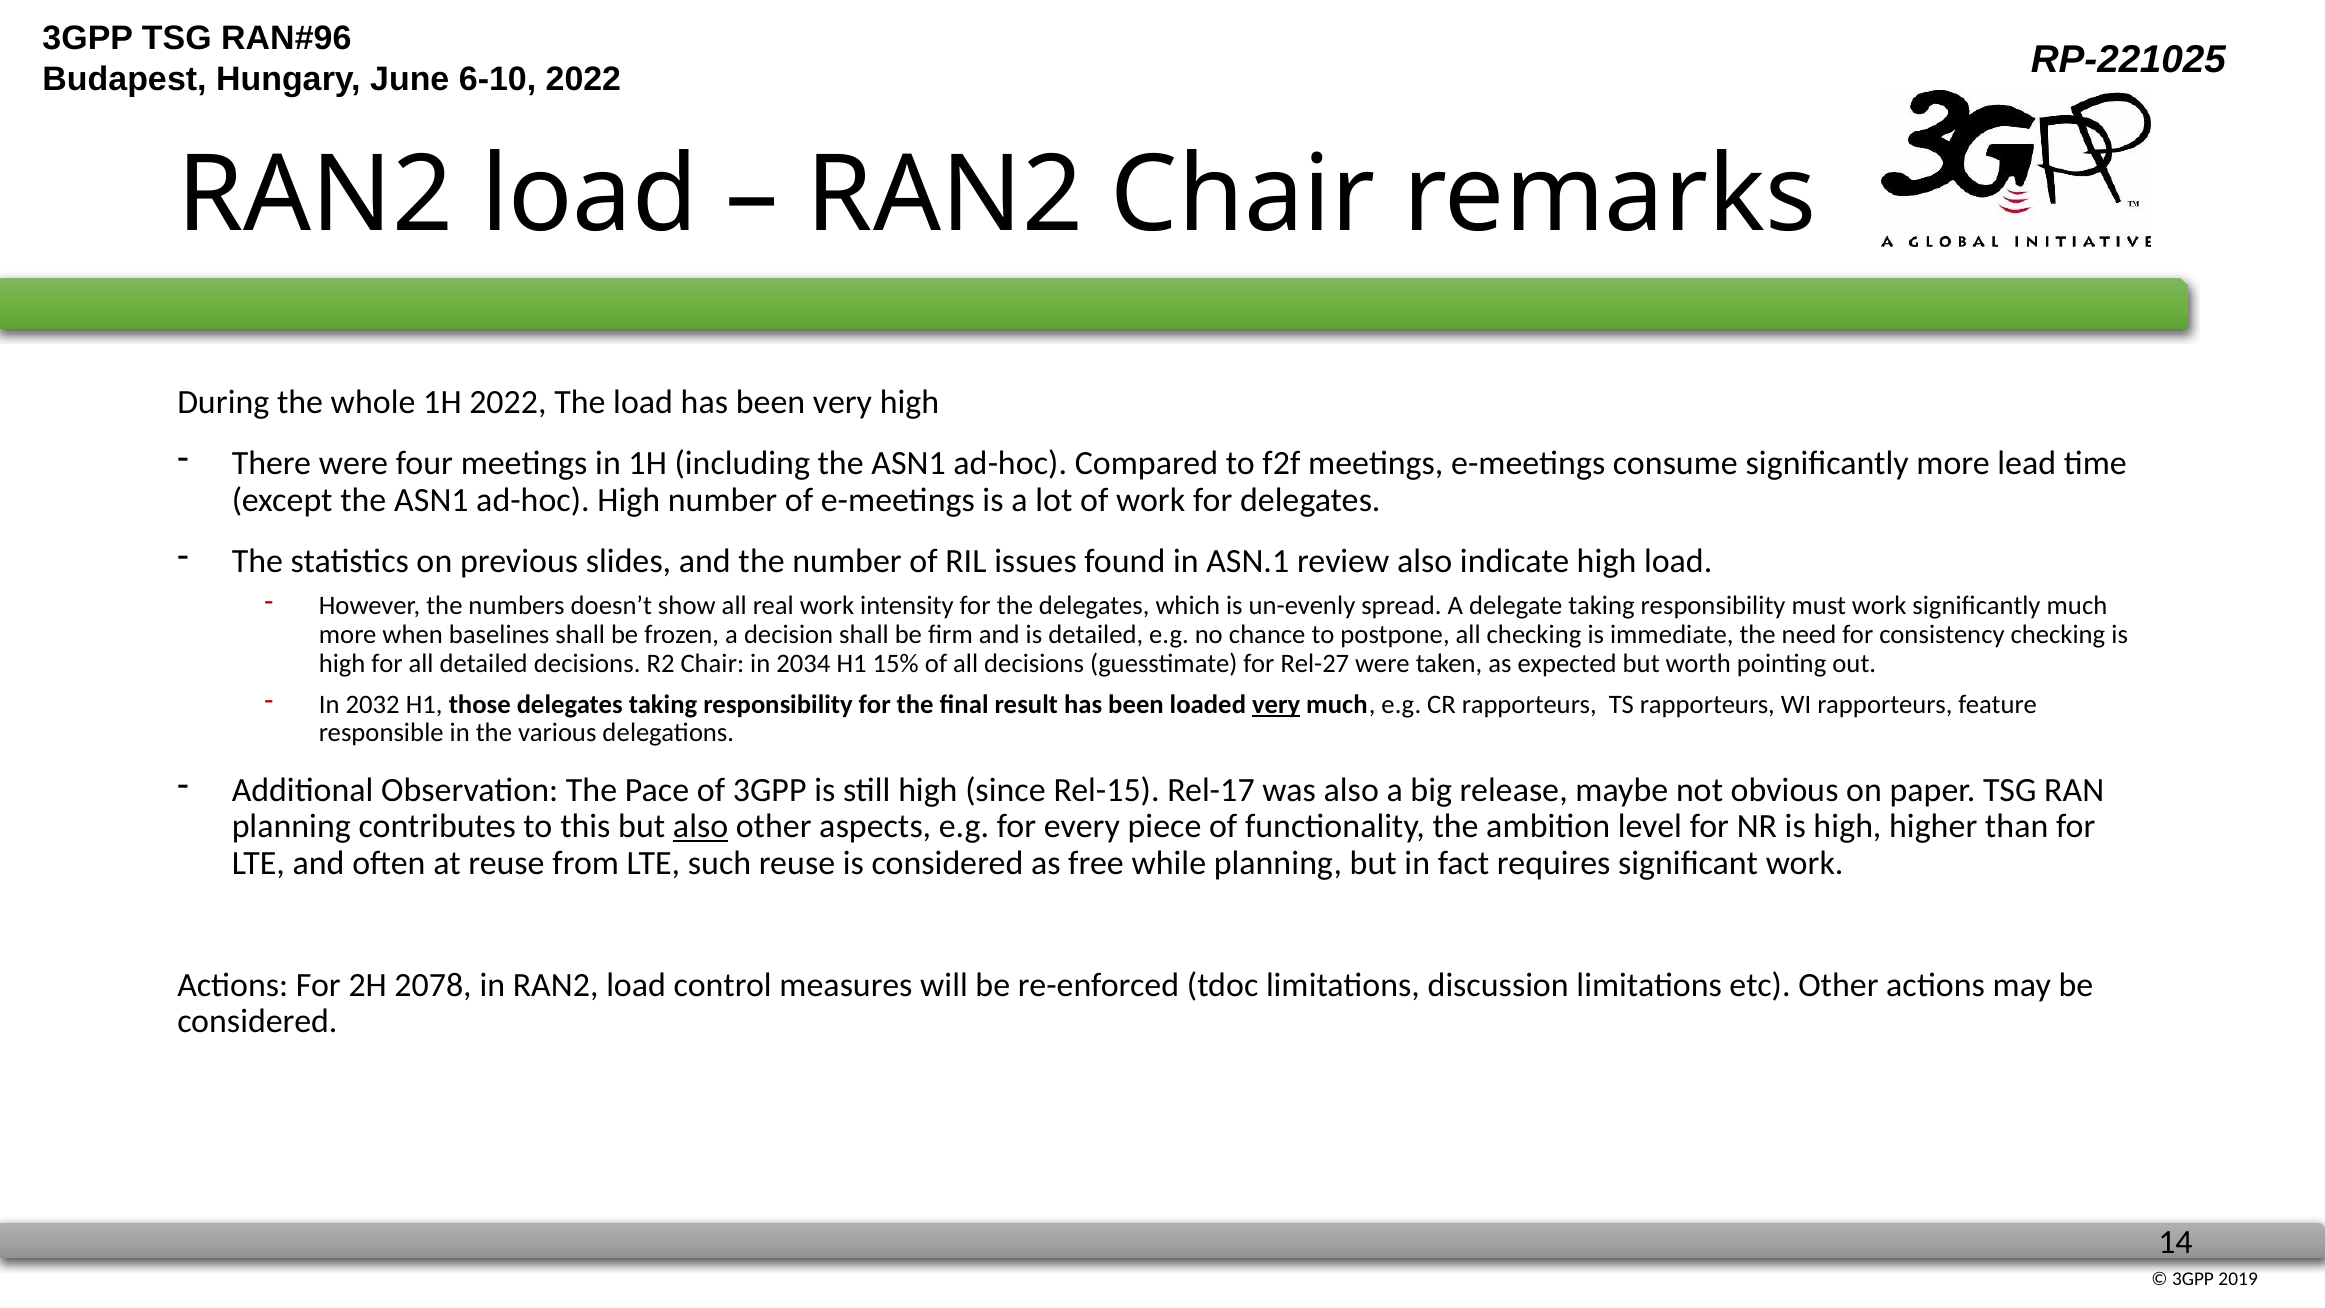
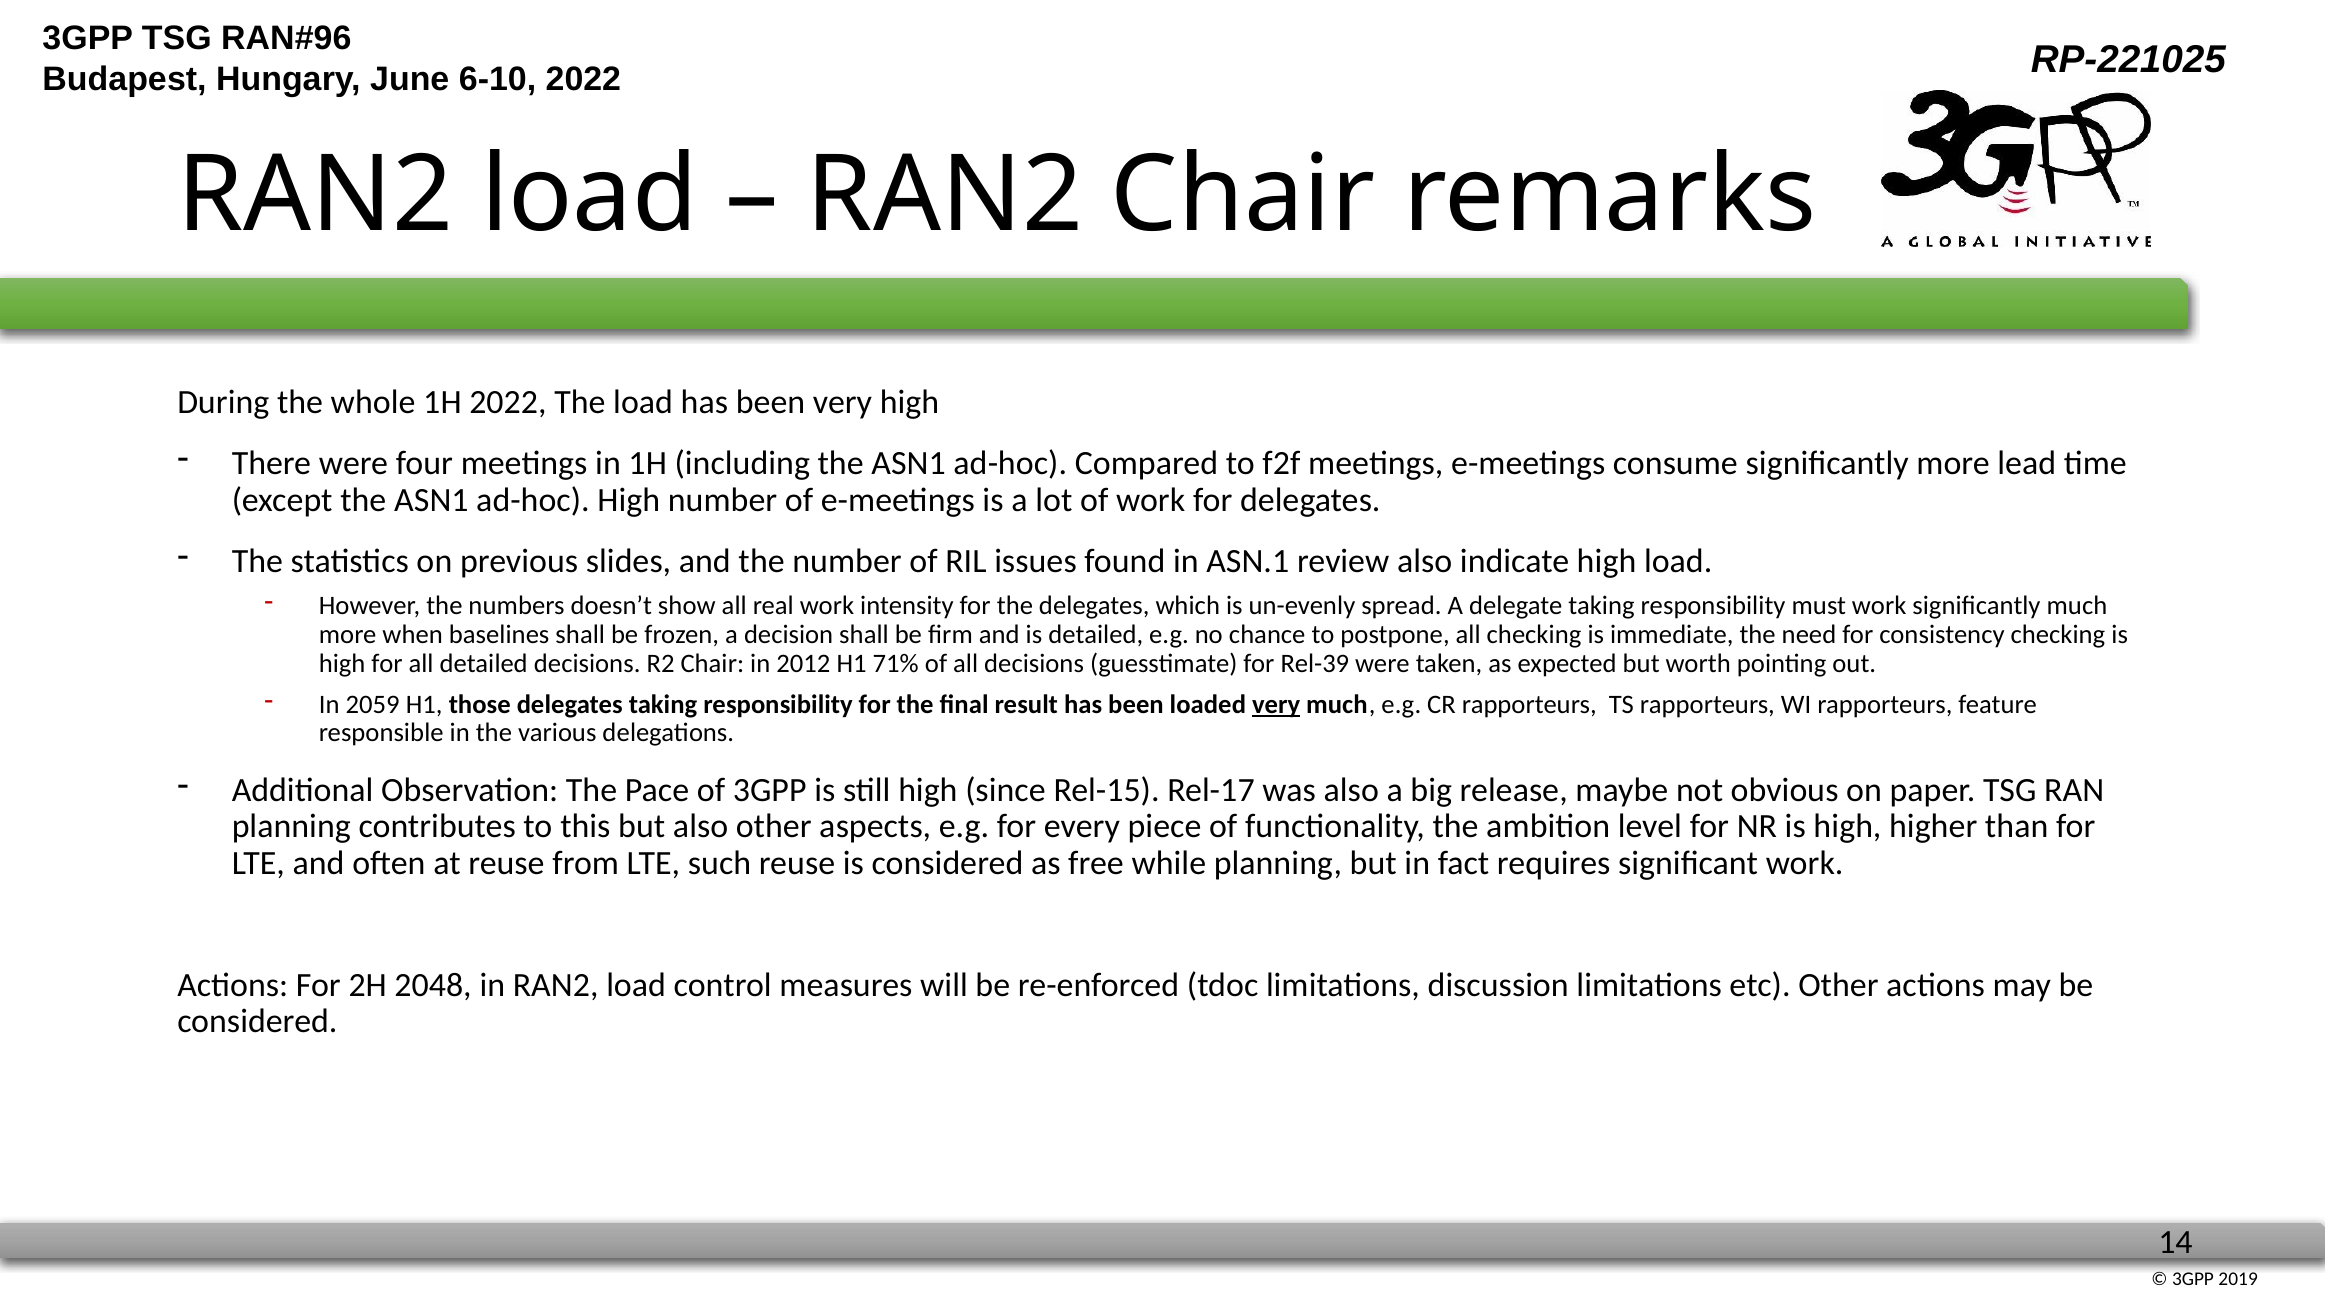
2034: 2034 -> 2012
15%: 15% -> 71%
Rel-27: Rel-27 -> Rel-39
2032: 2032 -> 2059
also at (701, 827) underline: present -> none
2078: 2078 -> 2048
